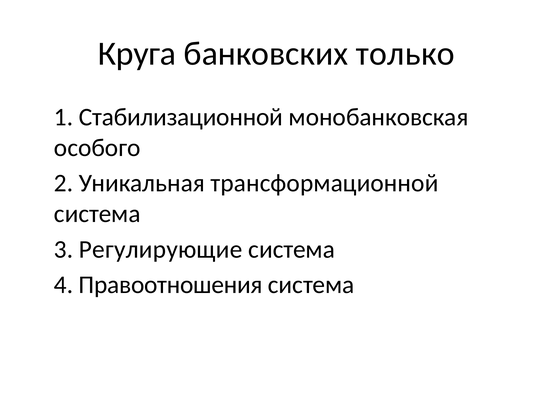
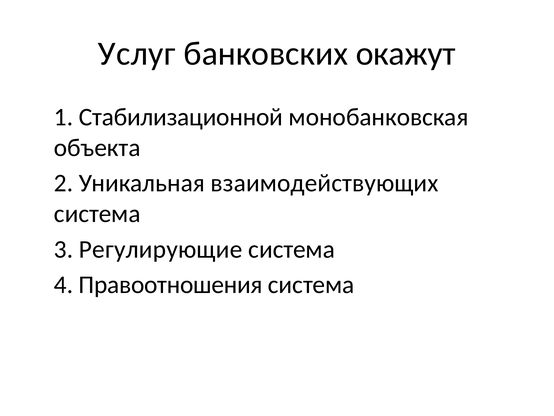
Круга: Круга -> Услуг
только: только -> окажут
особого: особого -> объекта
трансформационной: трансформационной -> взаимодействующих
